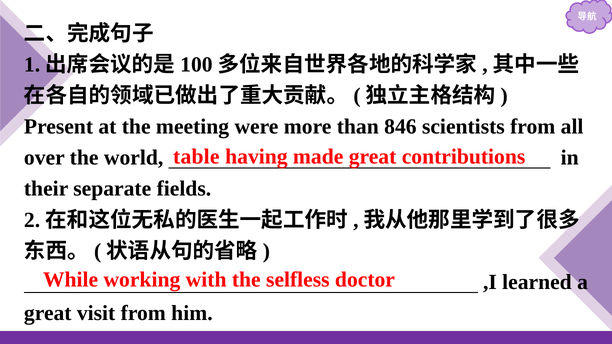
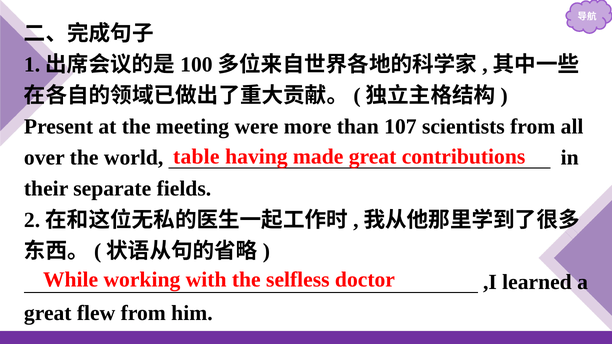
846: 846 -> 107
visit: visit -> flew
